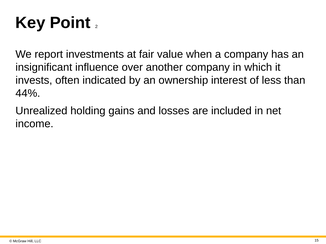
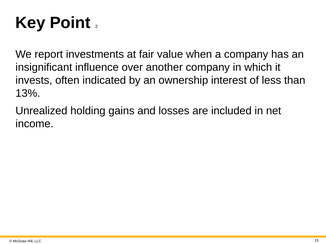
44%: 44% -> 13%
